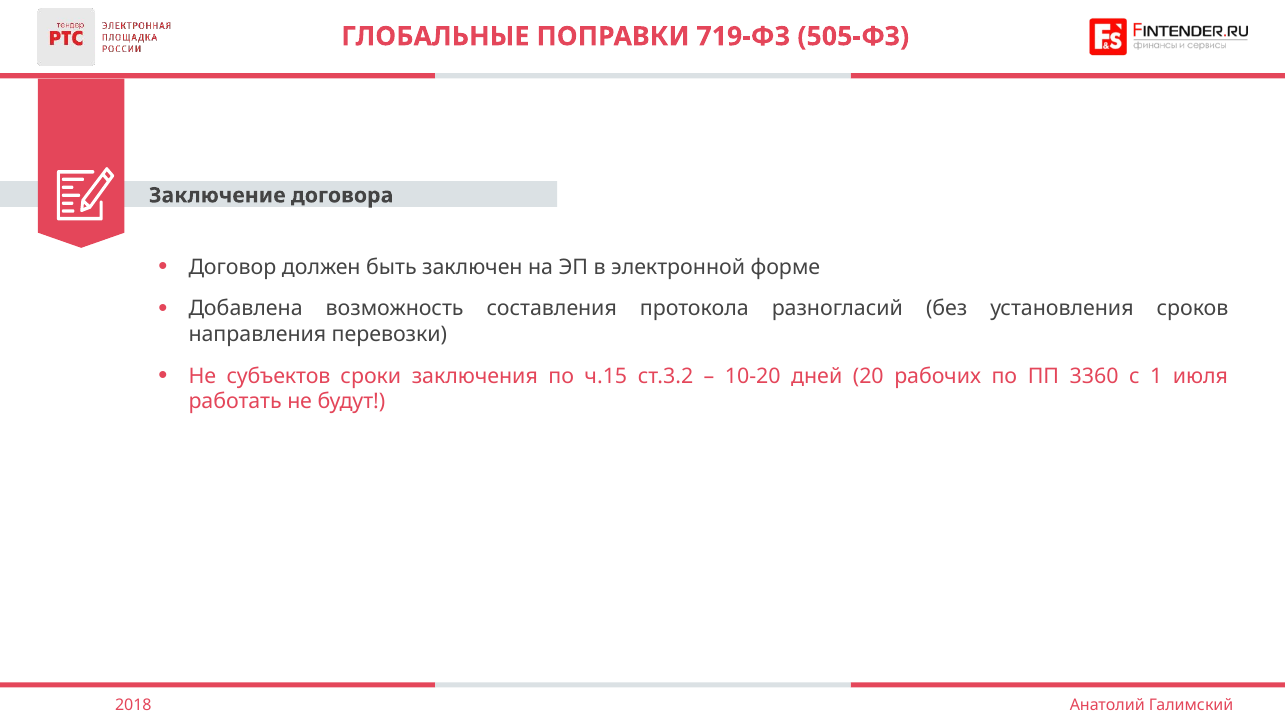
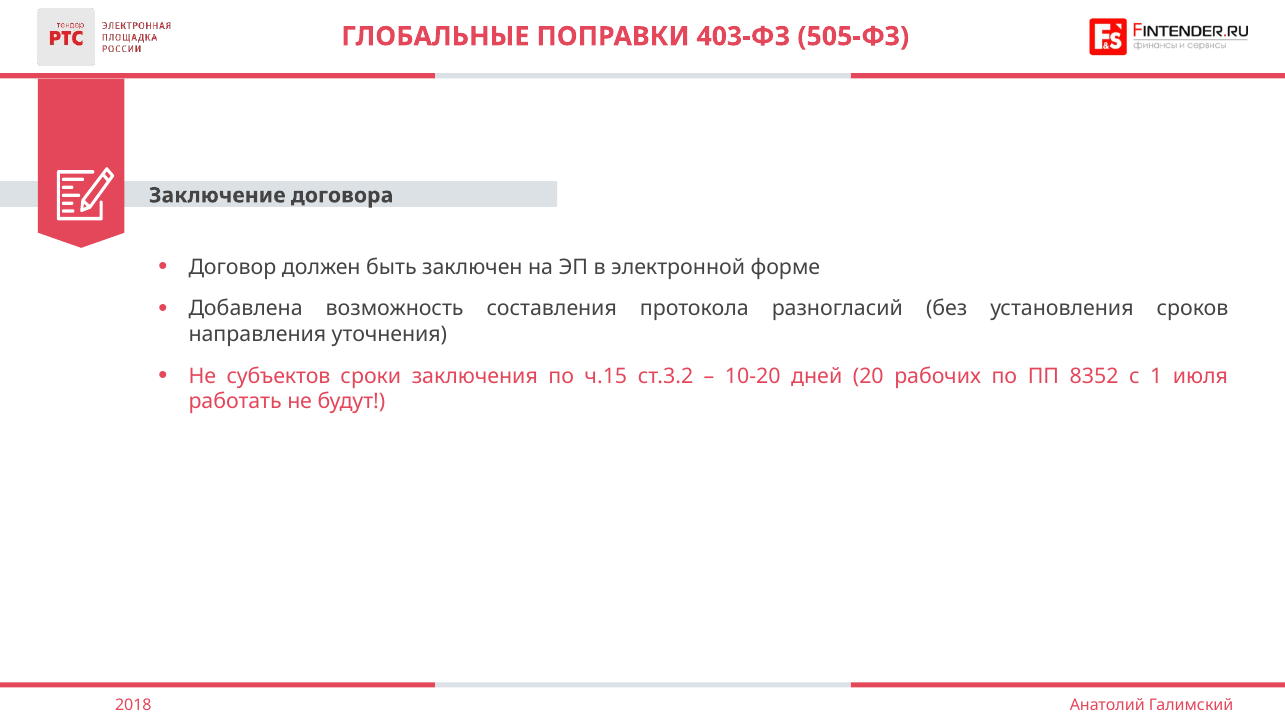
719-ФЗ: 719-ФЗ -> 403-ФЗ
перевозки: перевозки -> уточнения
3360: 3360 -> 8352
